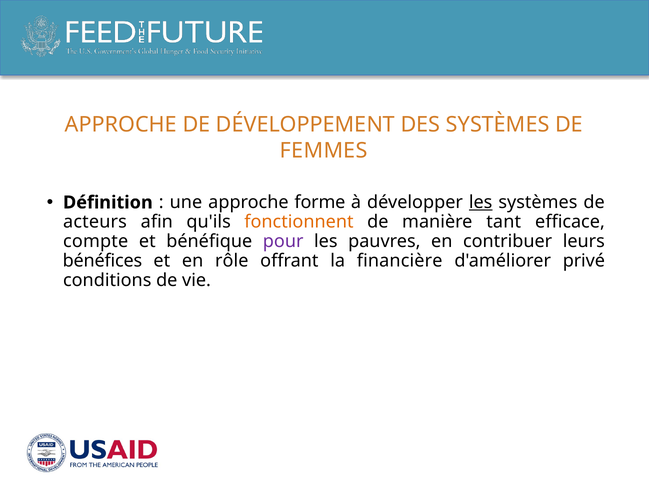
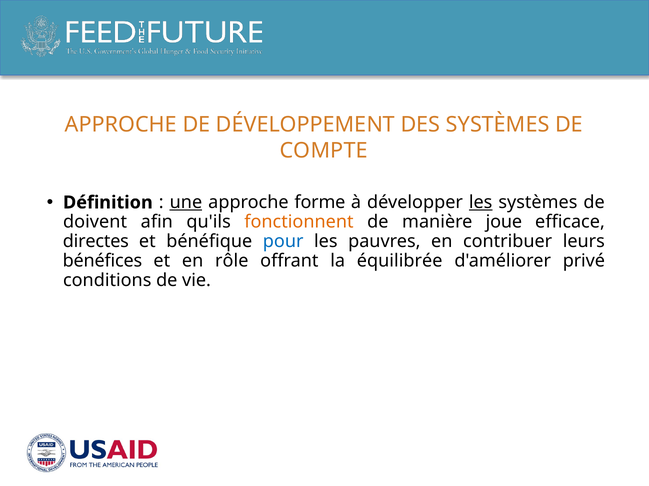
FEMMES: FEMMES -> COMPTE
une underline: none -> present
acteurs: acteurs -> doivent
tant: tant -> joue
compte: compte -> directes
pour colour: purple -> blue
financière: financière -> équilibrée
